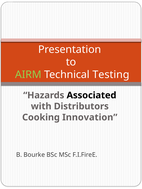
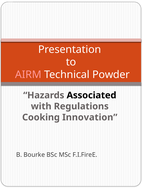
AIRM colour: light green -> pink
Testing: Testing -> Powder
Distributors: Distributors -> Regulations
